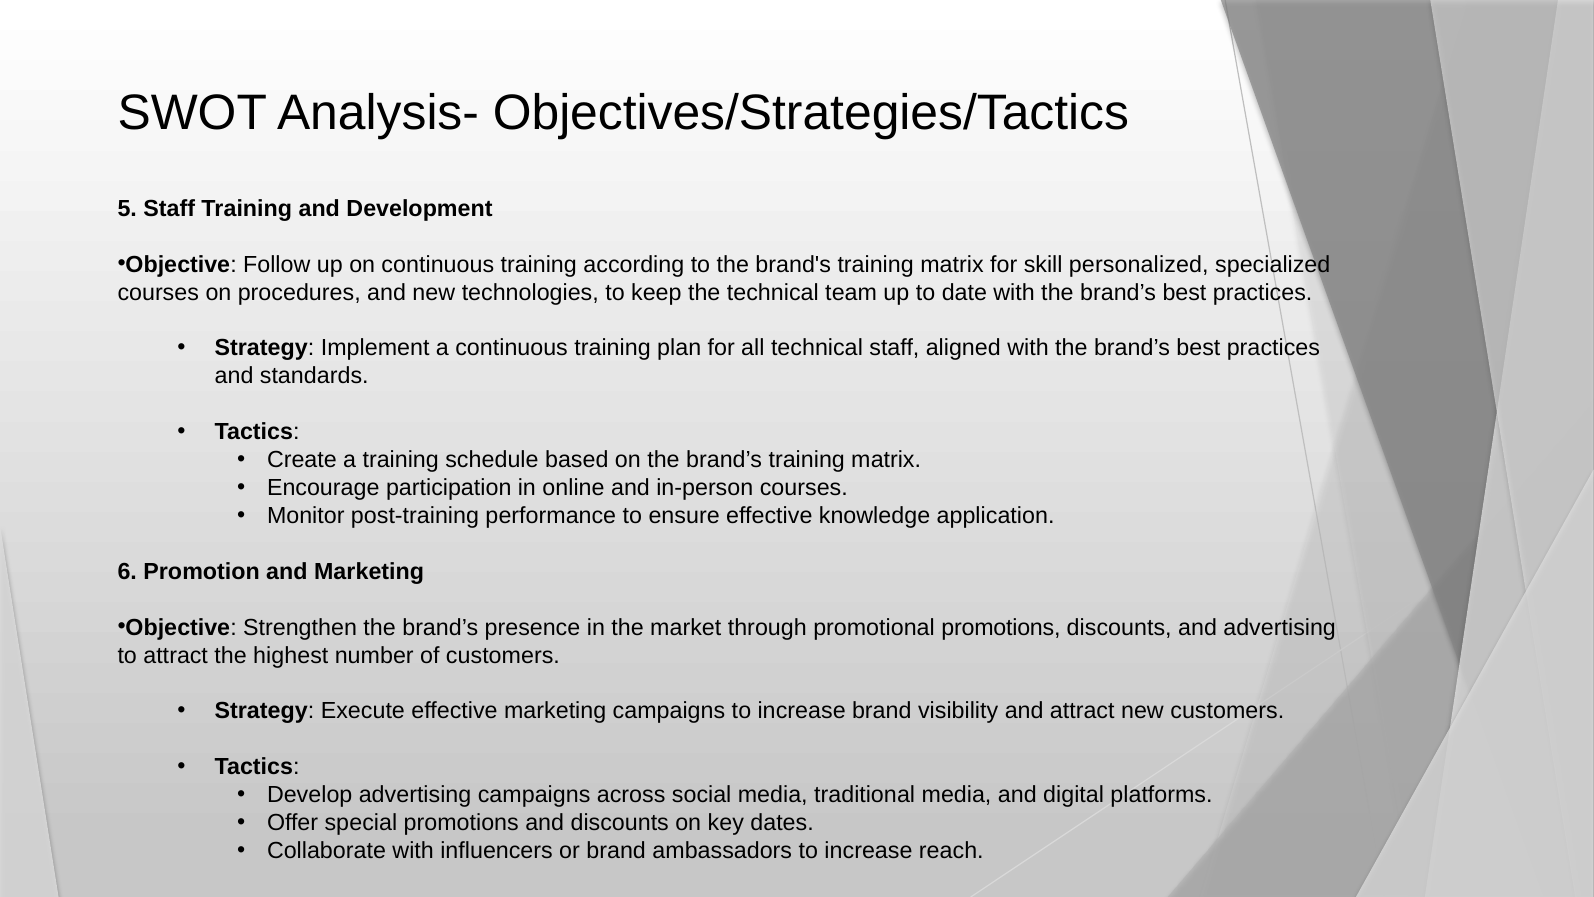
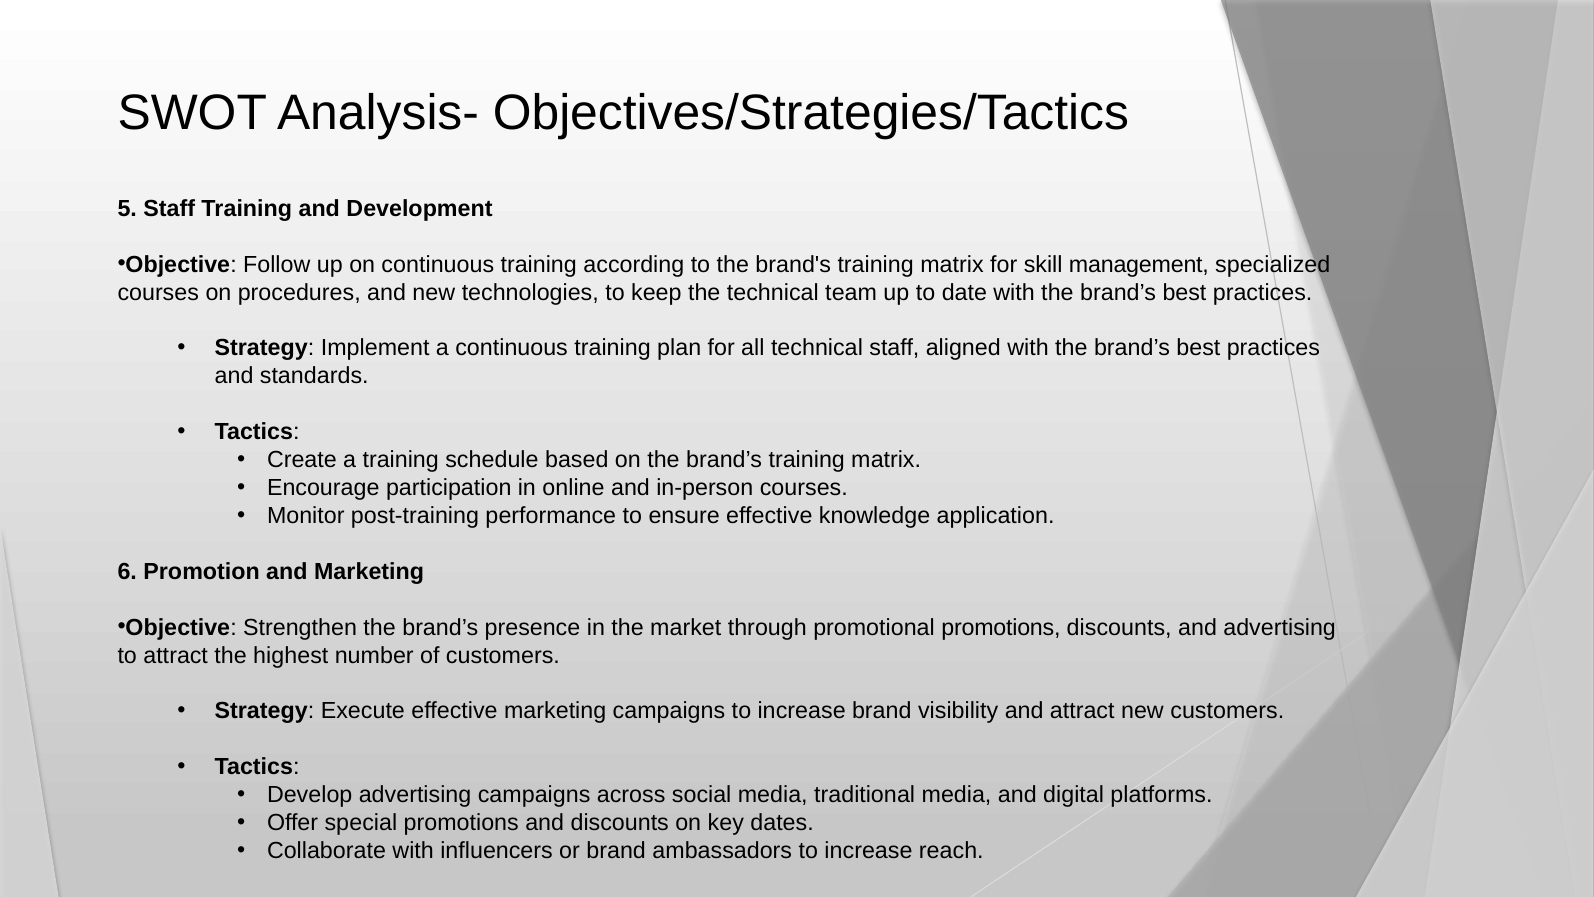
personalized: personalized -> management
